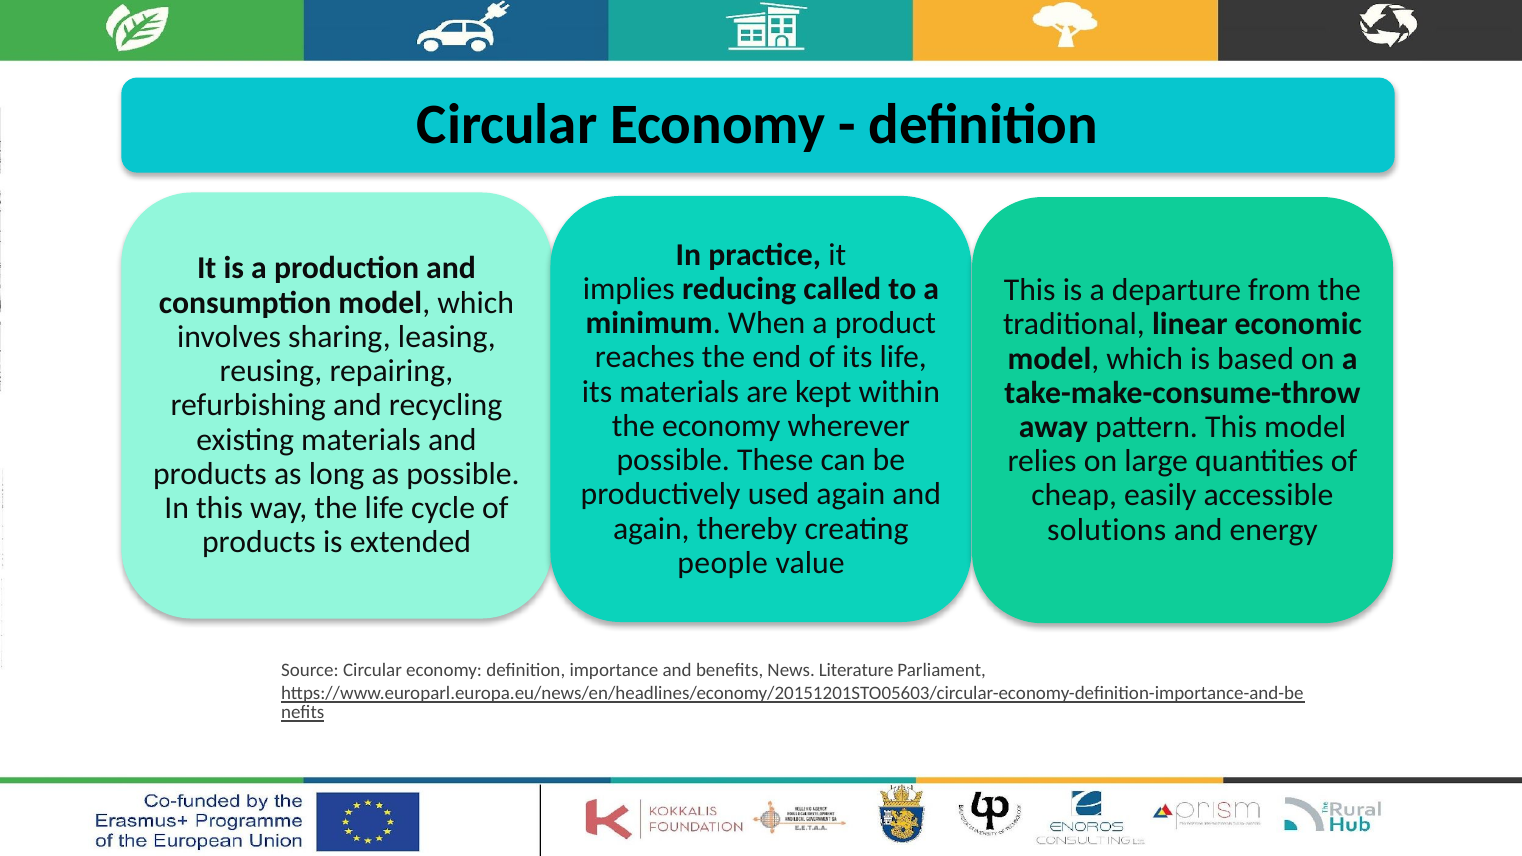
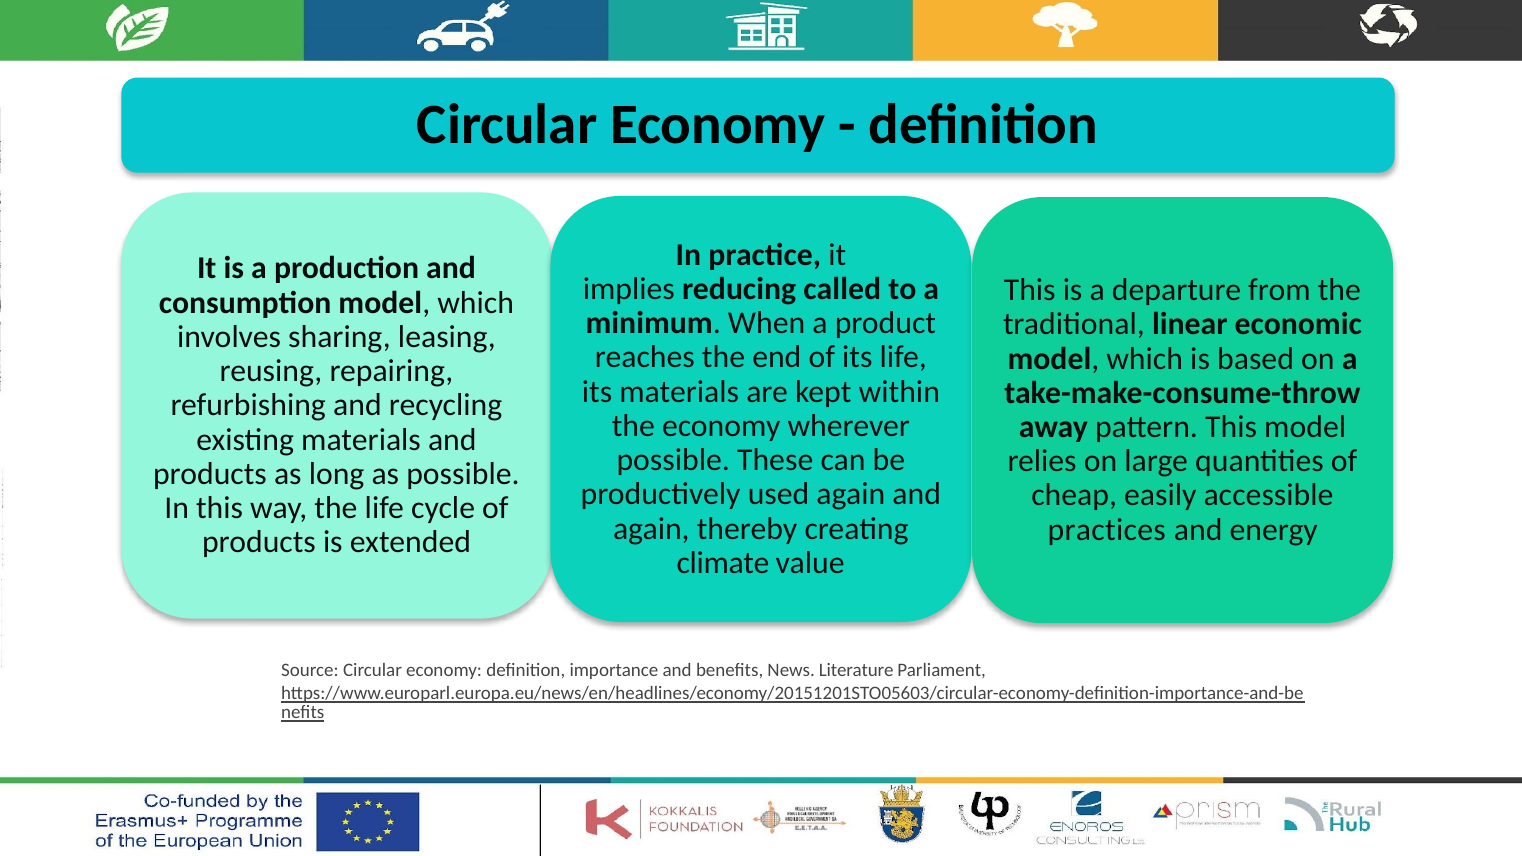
solutions: solutions -> practices
people: people -> climate
